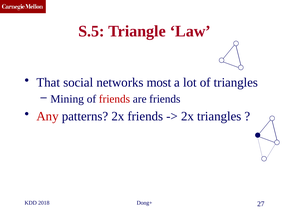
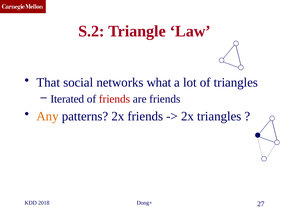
S.5: S.5 -> S.2
most: most -> what
Mining: Mining -> Iterated
Any colour: red -> orange
